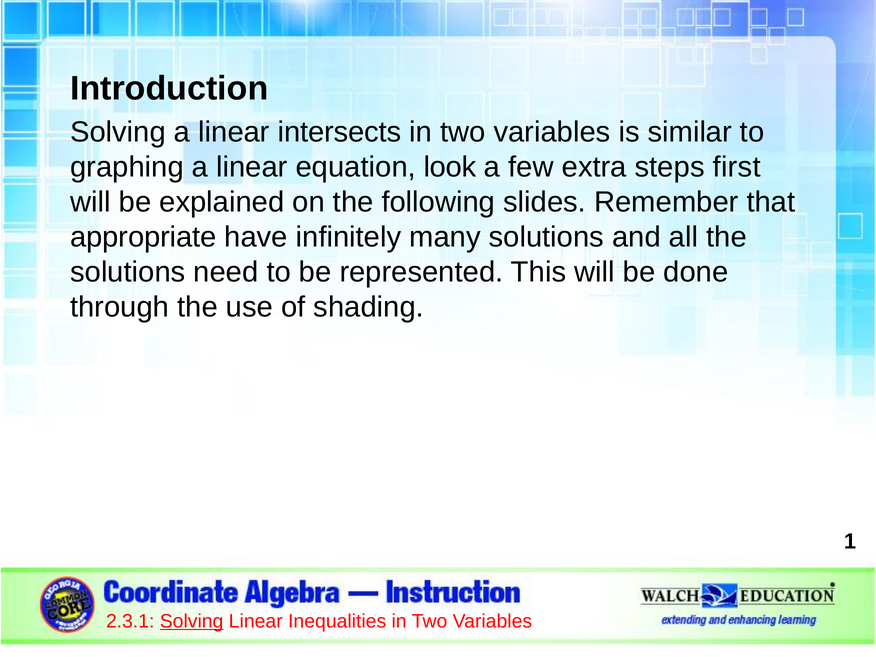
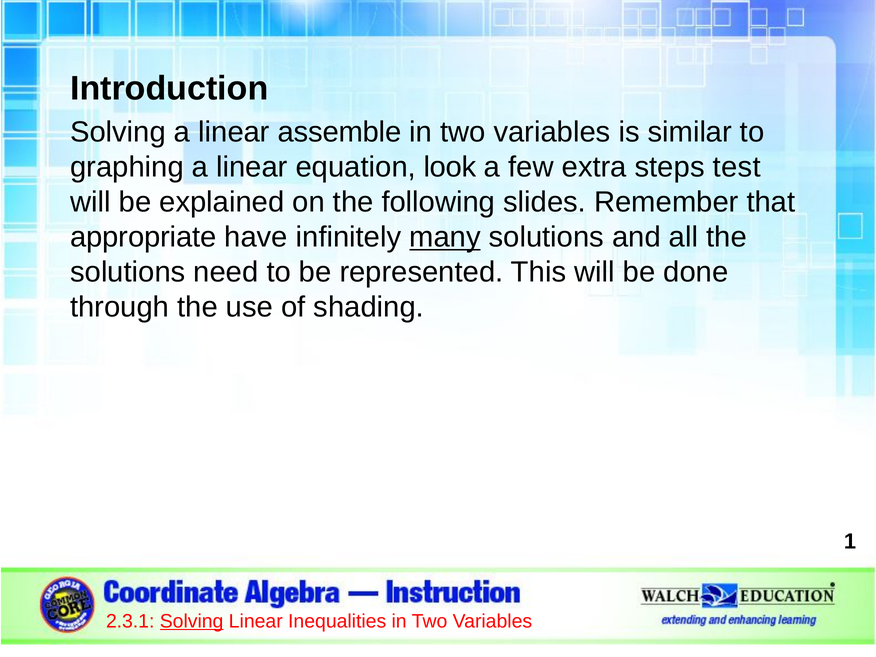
intersects: intersects -> assemble
first: first -> test
many underline: none -> present
